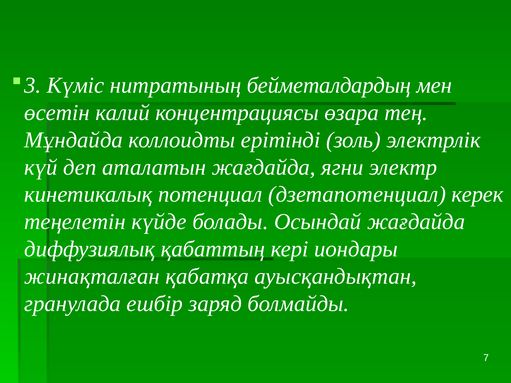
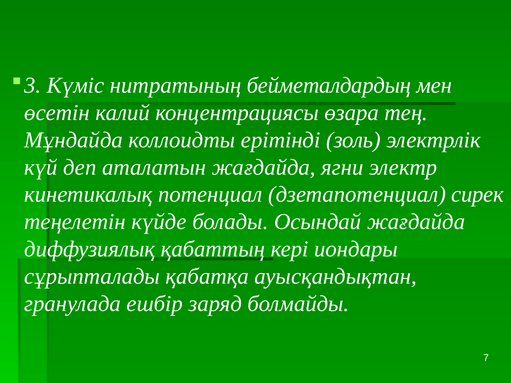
керек: керек -> сирек
жинақталған: жинақталған -> сұрыпталады
